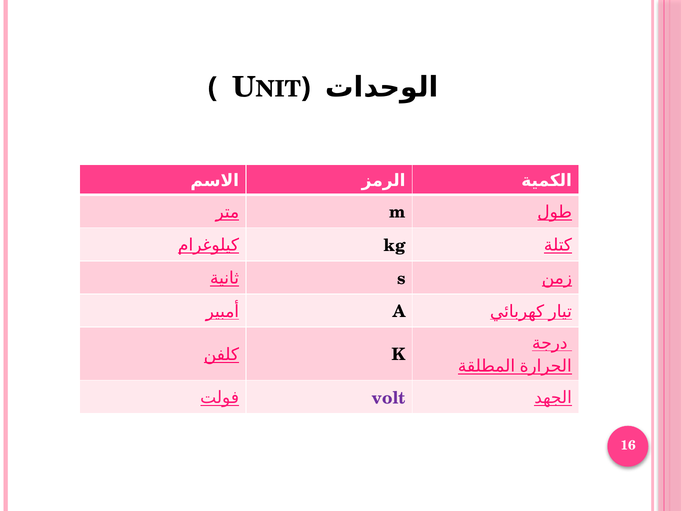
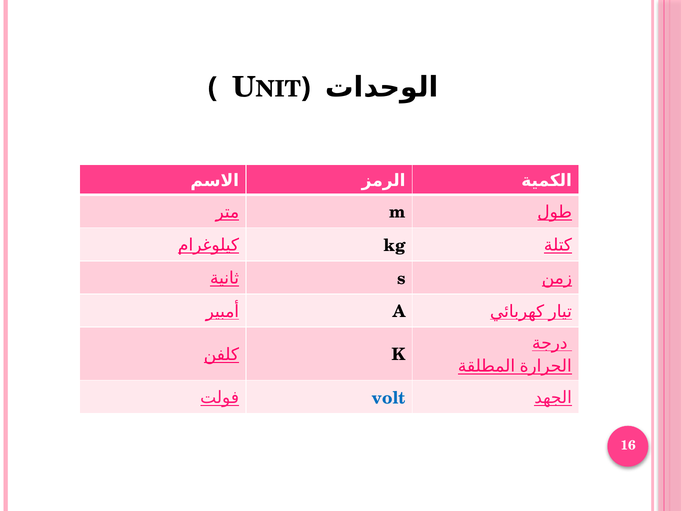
volt colour: purple -> blue
